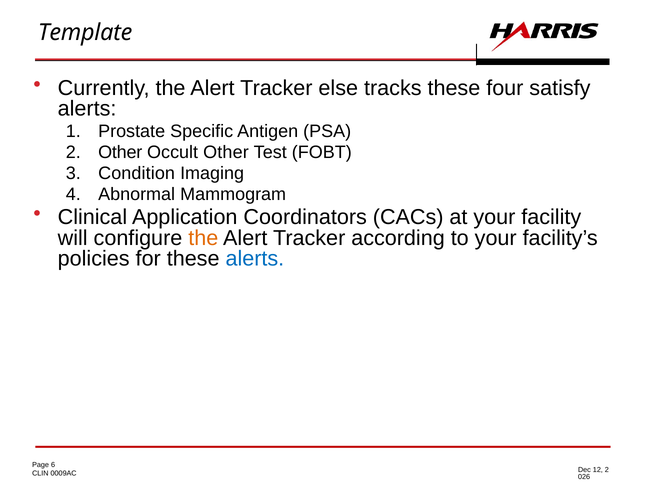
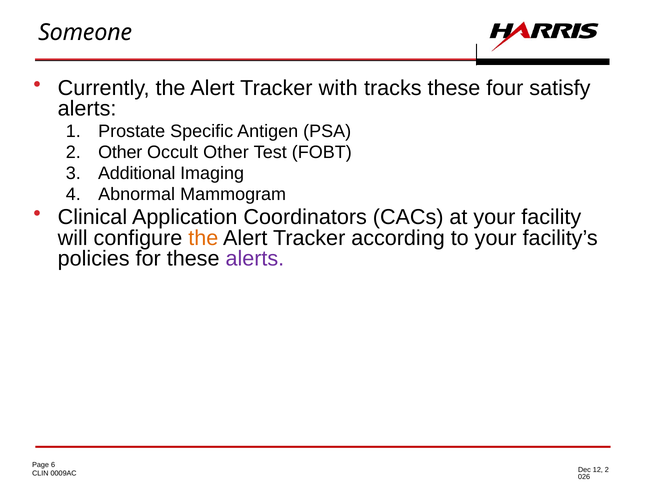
Template: Template -> Someone
else: else -> with
Condition: Condition -> Additional
alerts at (255, 259) colour: blue -> purple
